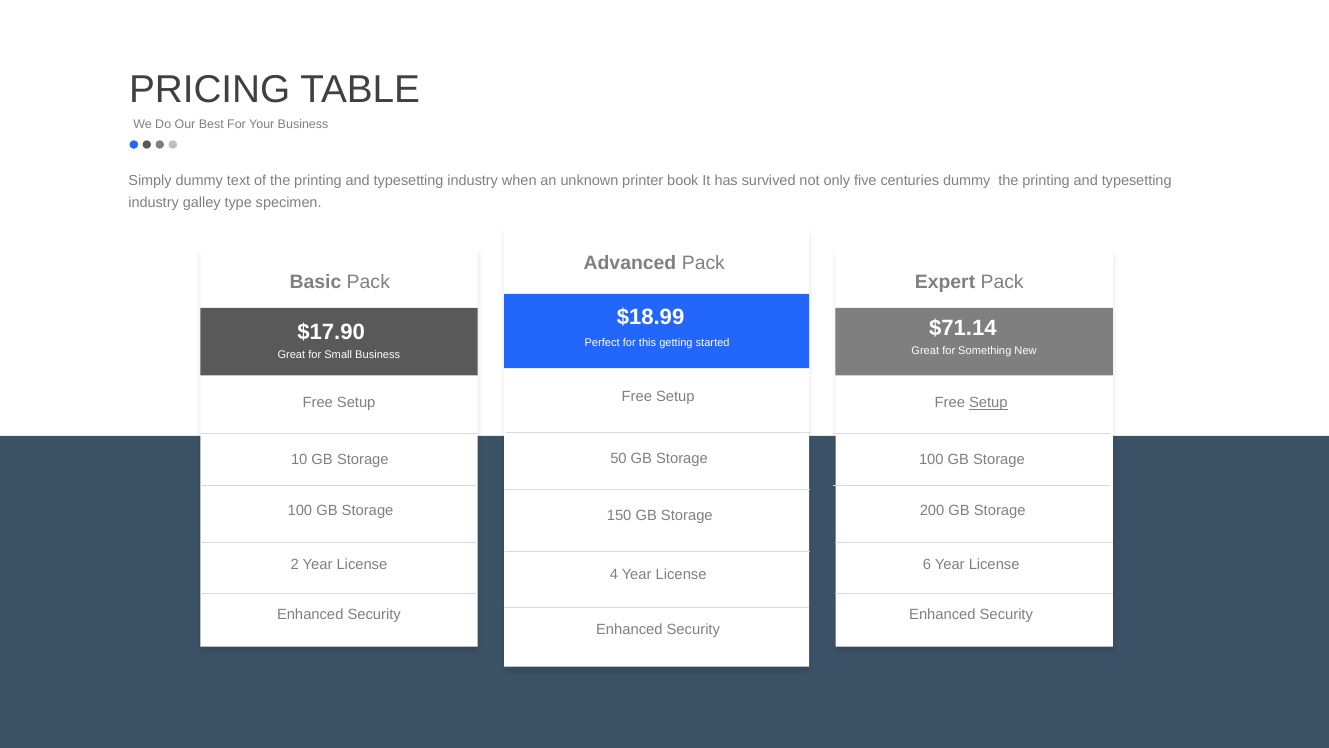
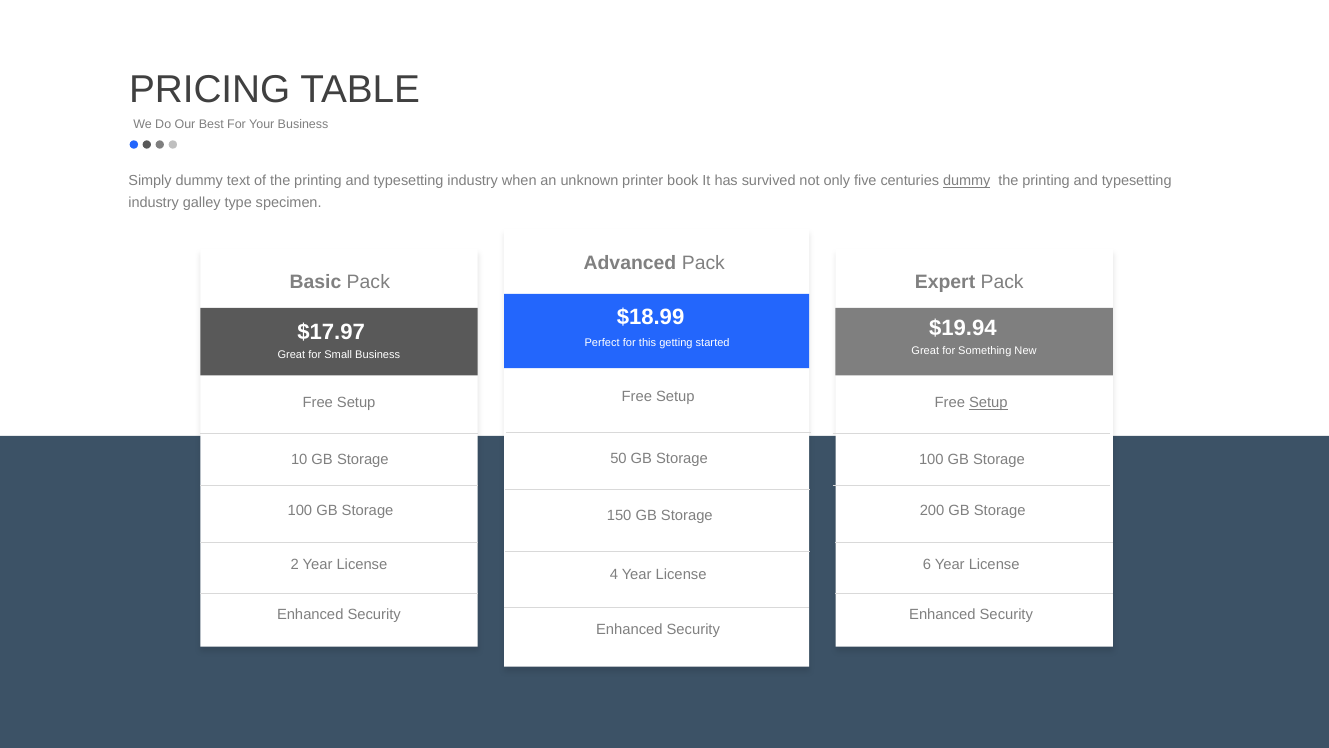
dummy at (967, 181) underline: none -> present
$71.14: $71.14 -> $19.94
$17.90: $17.90 -> $17.97
